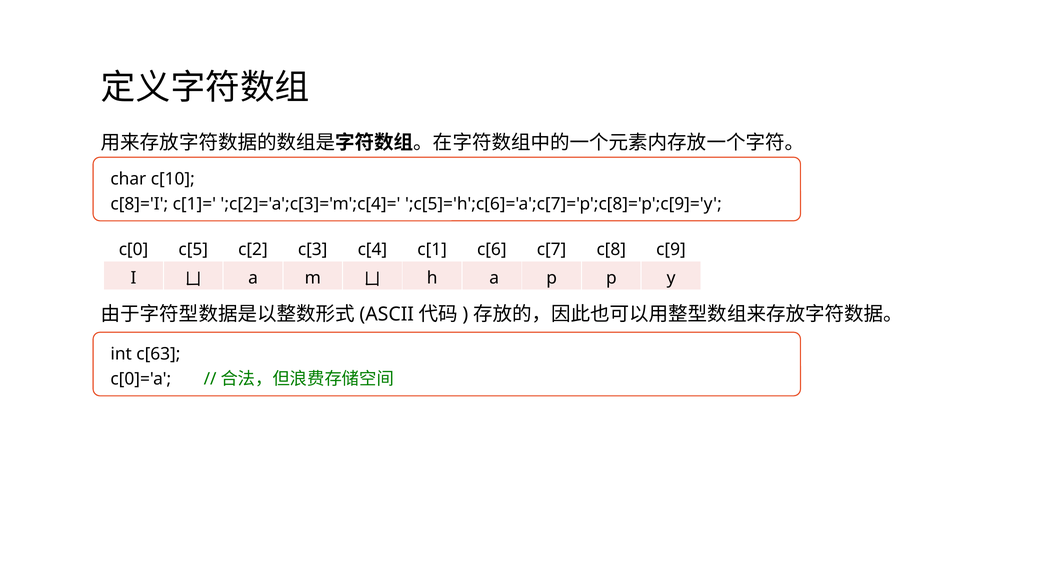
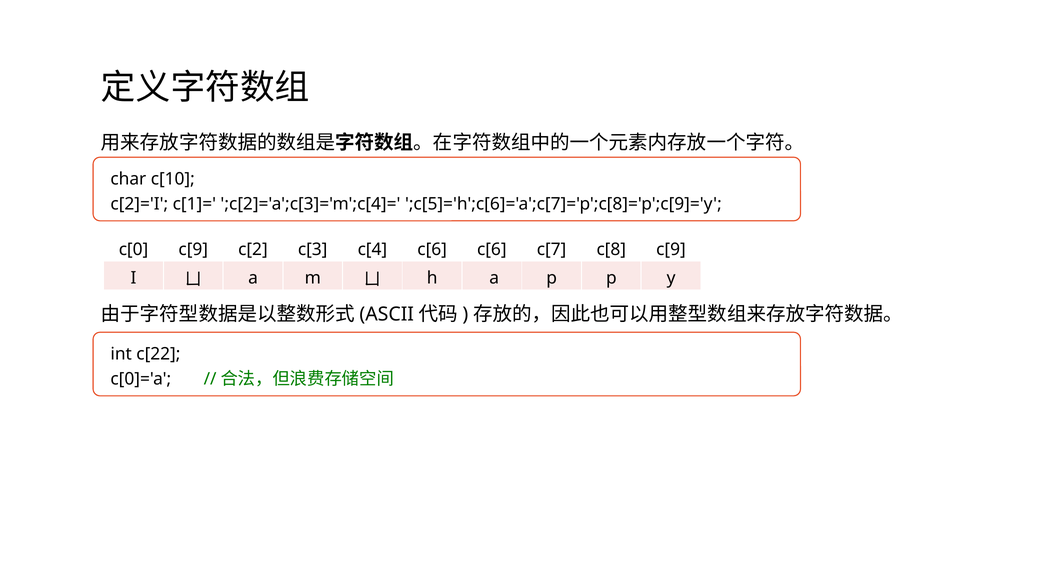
c[8]='I: c[8]='I -> c[2]='I
c[0 c[5: c[5 -> c[9
c[4 c[1: c[1 -> c[6
c[63: c[63 -> c[22
